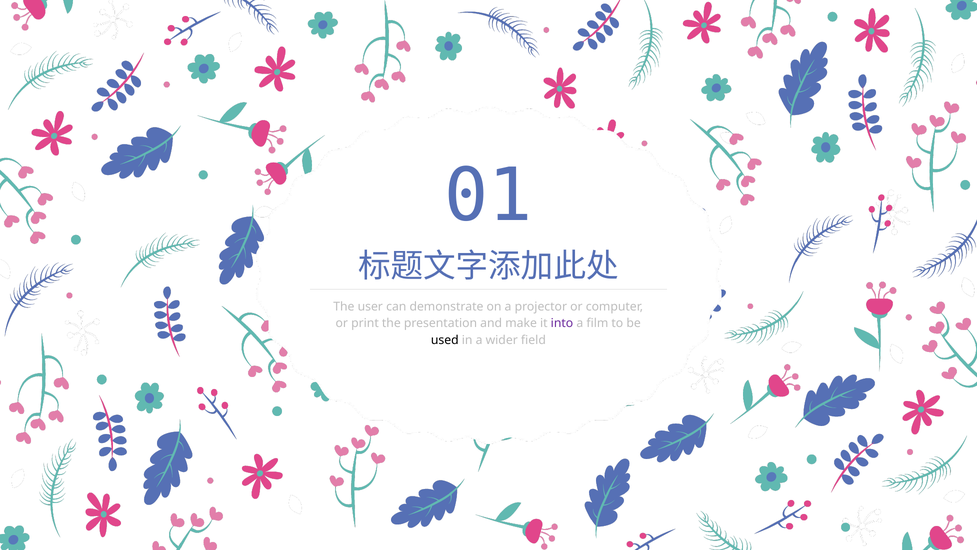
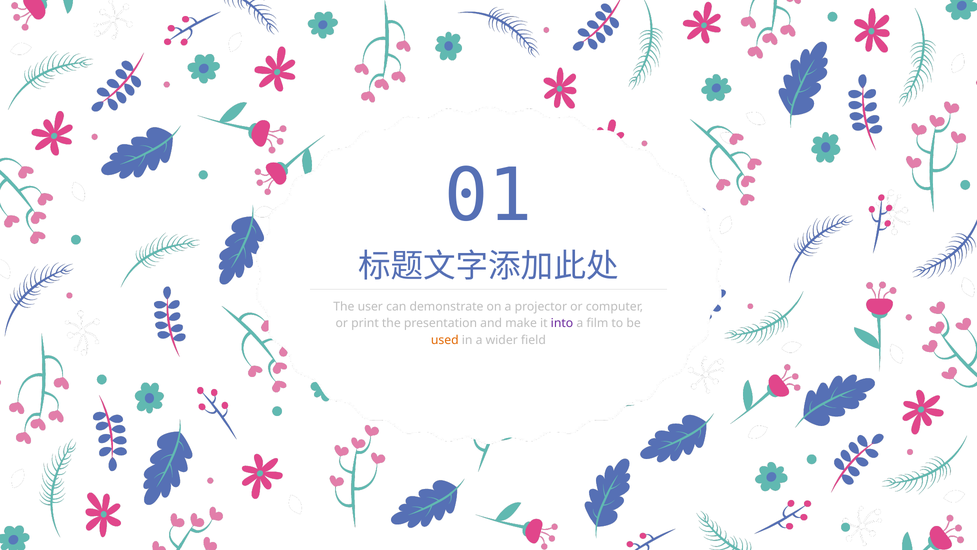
used colour: black -> orange
